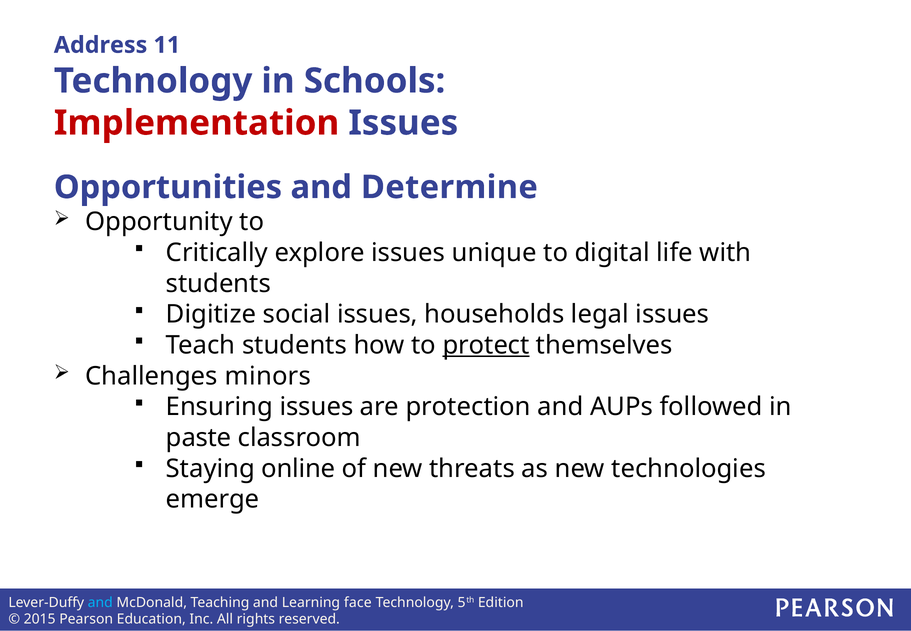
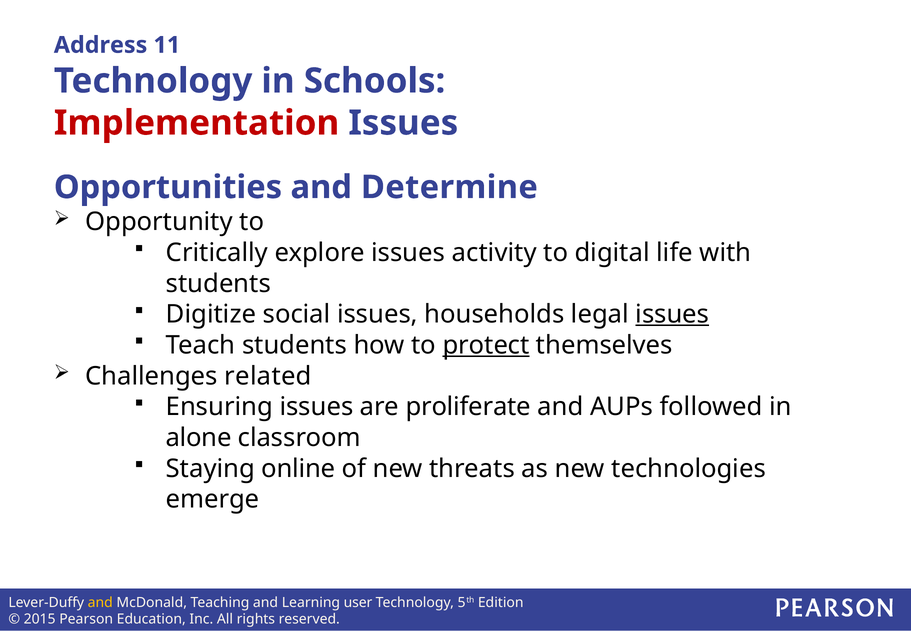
unique: unique -> activity
issues at (672, 314) underline: none -> present
minors: minors -> related
protection: protection -> proliferate
paste: paste -> alone
and at (100, 602) colour: light blue -> yellow
face: face -> user
